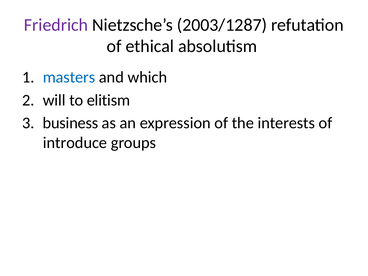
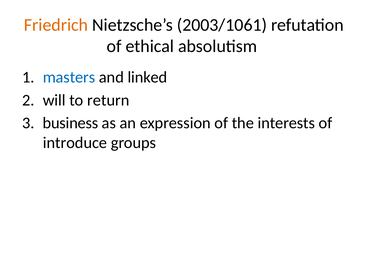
Friedrich colour: purple -> orange
2003/1287: 2003/1287 -> 2003/1061
which: which -> linked
elitism: elitism -> return
